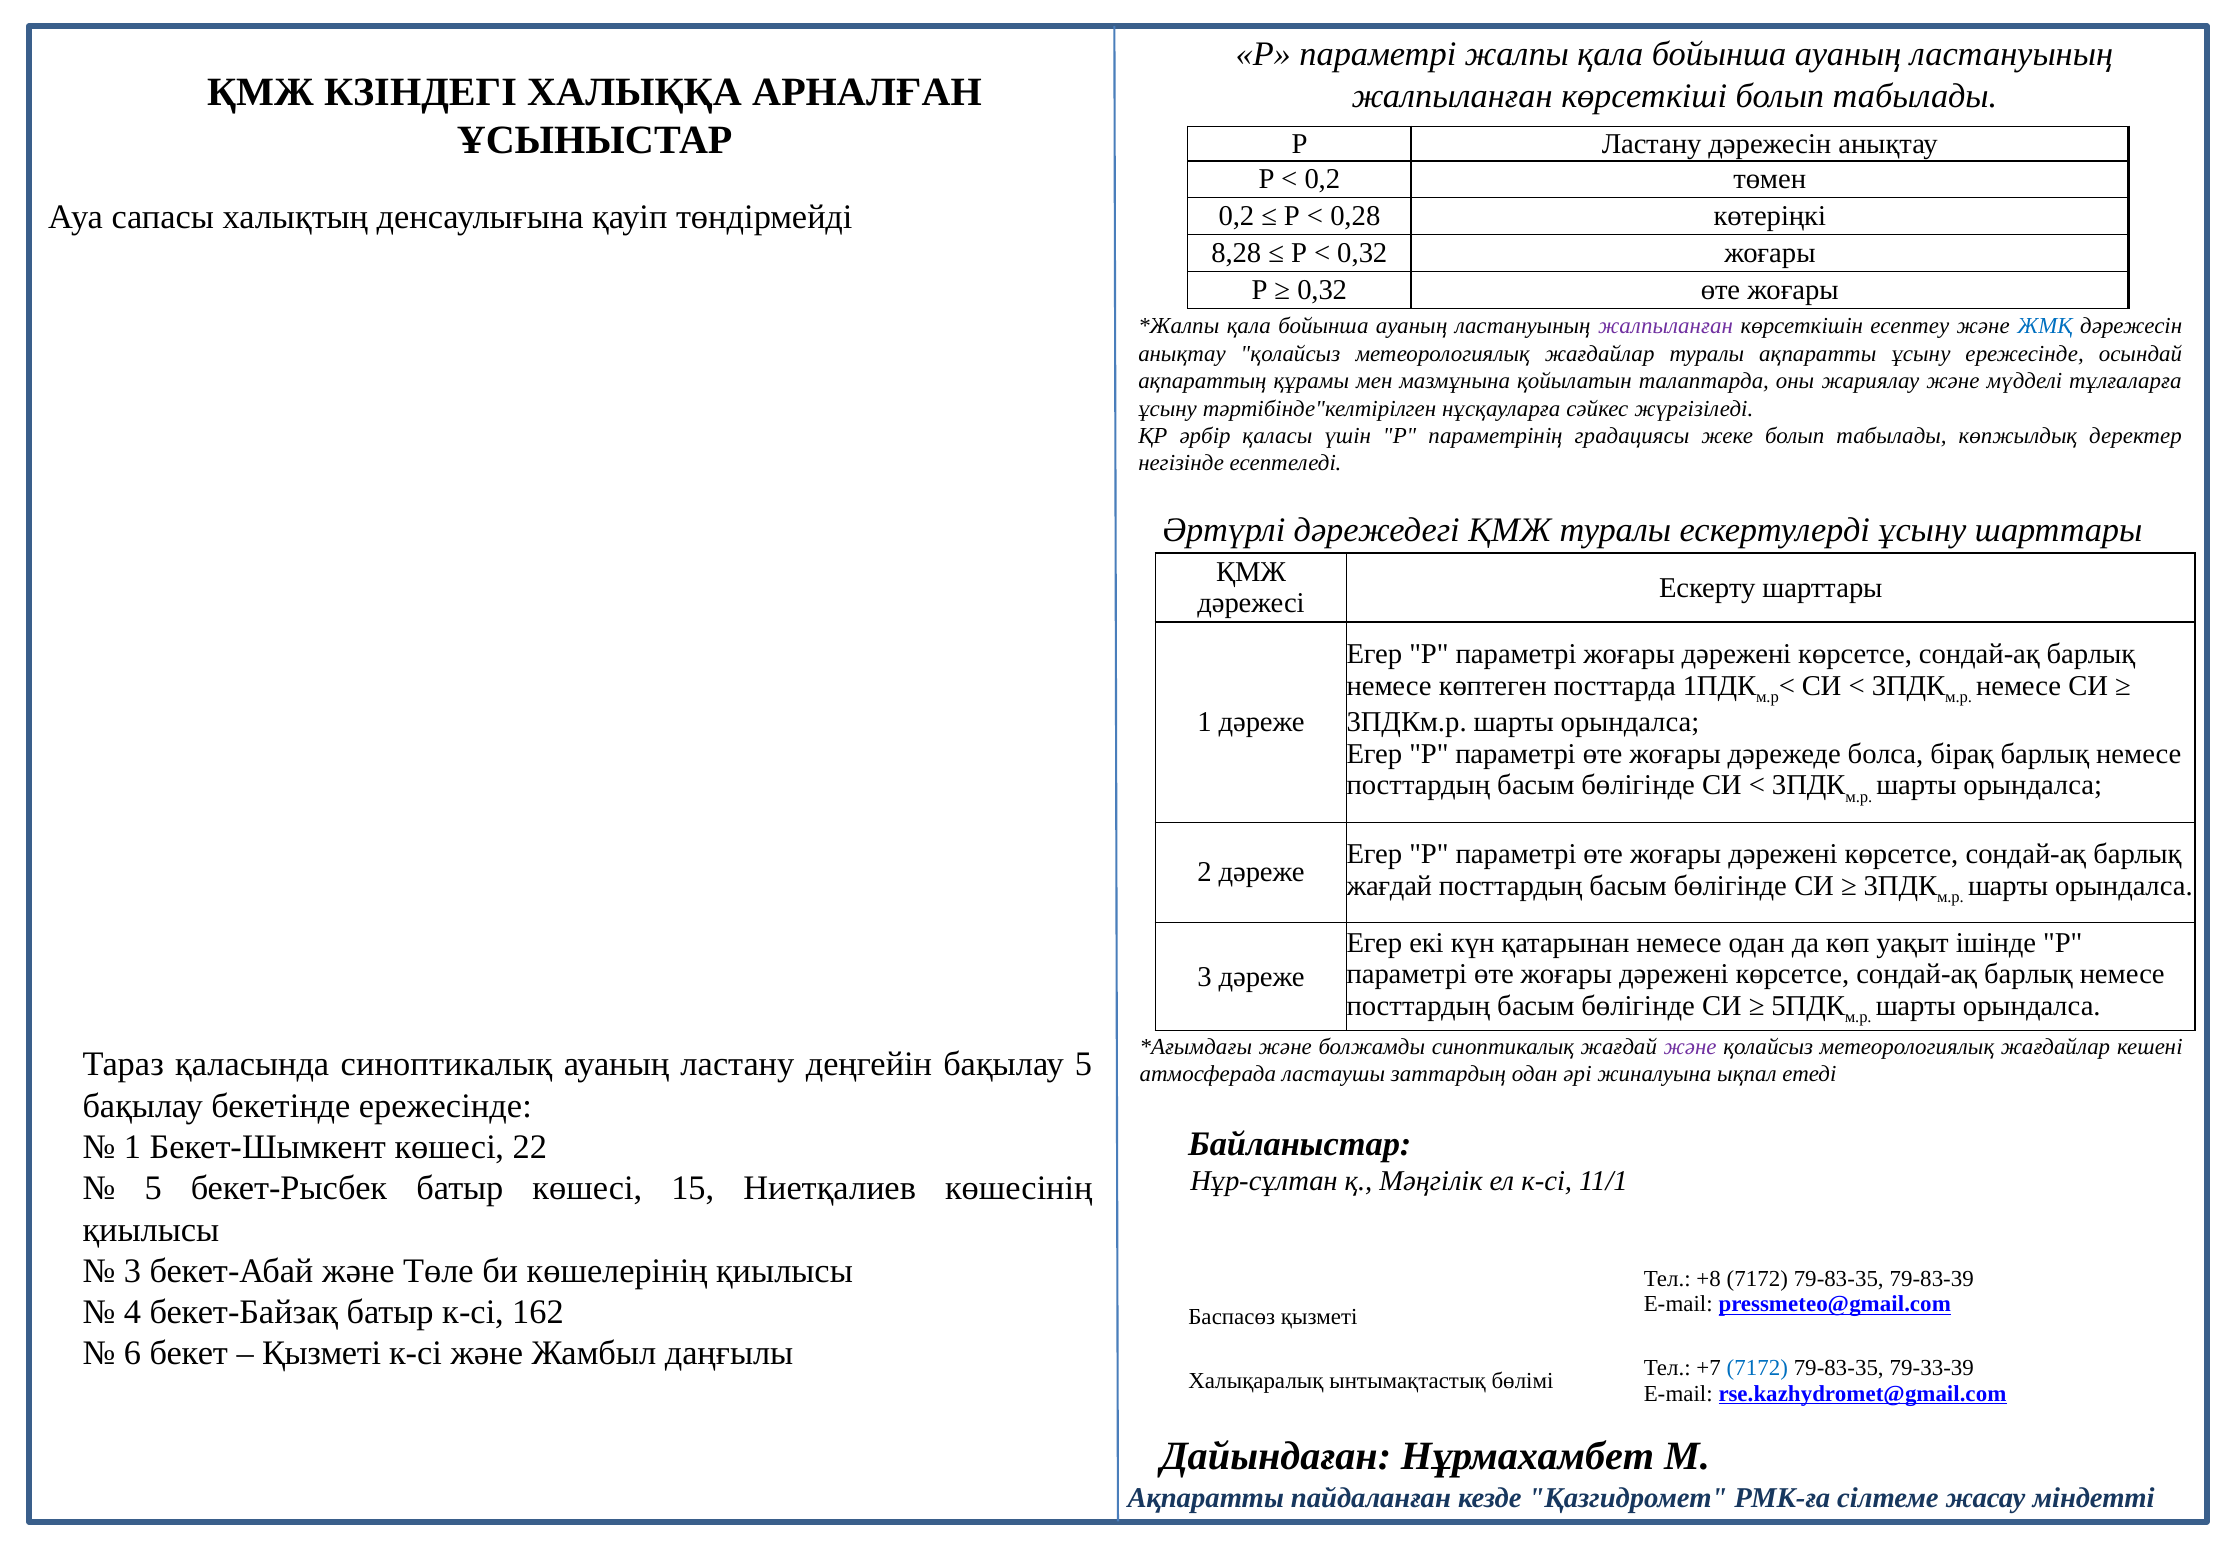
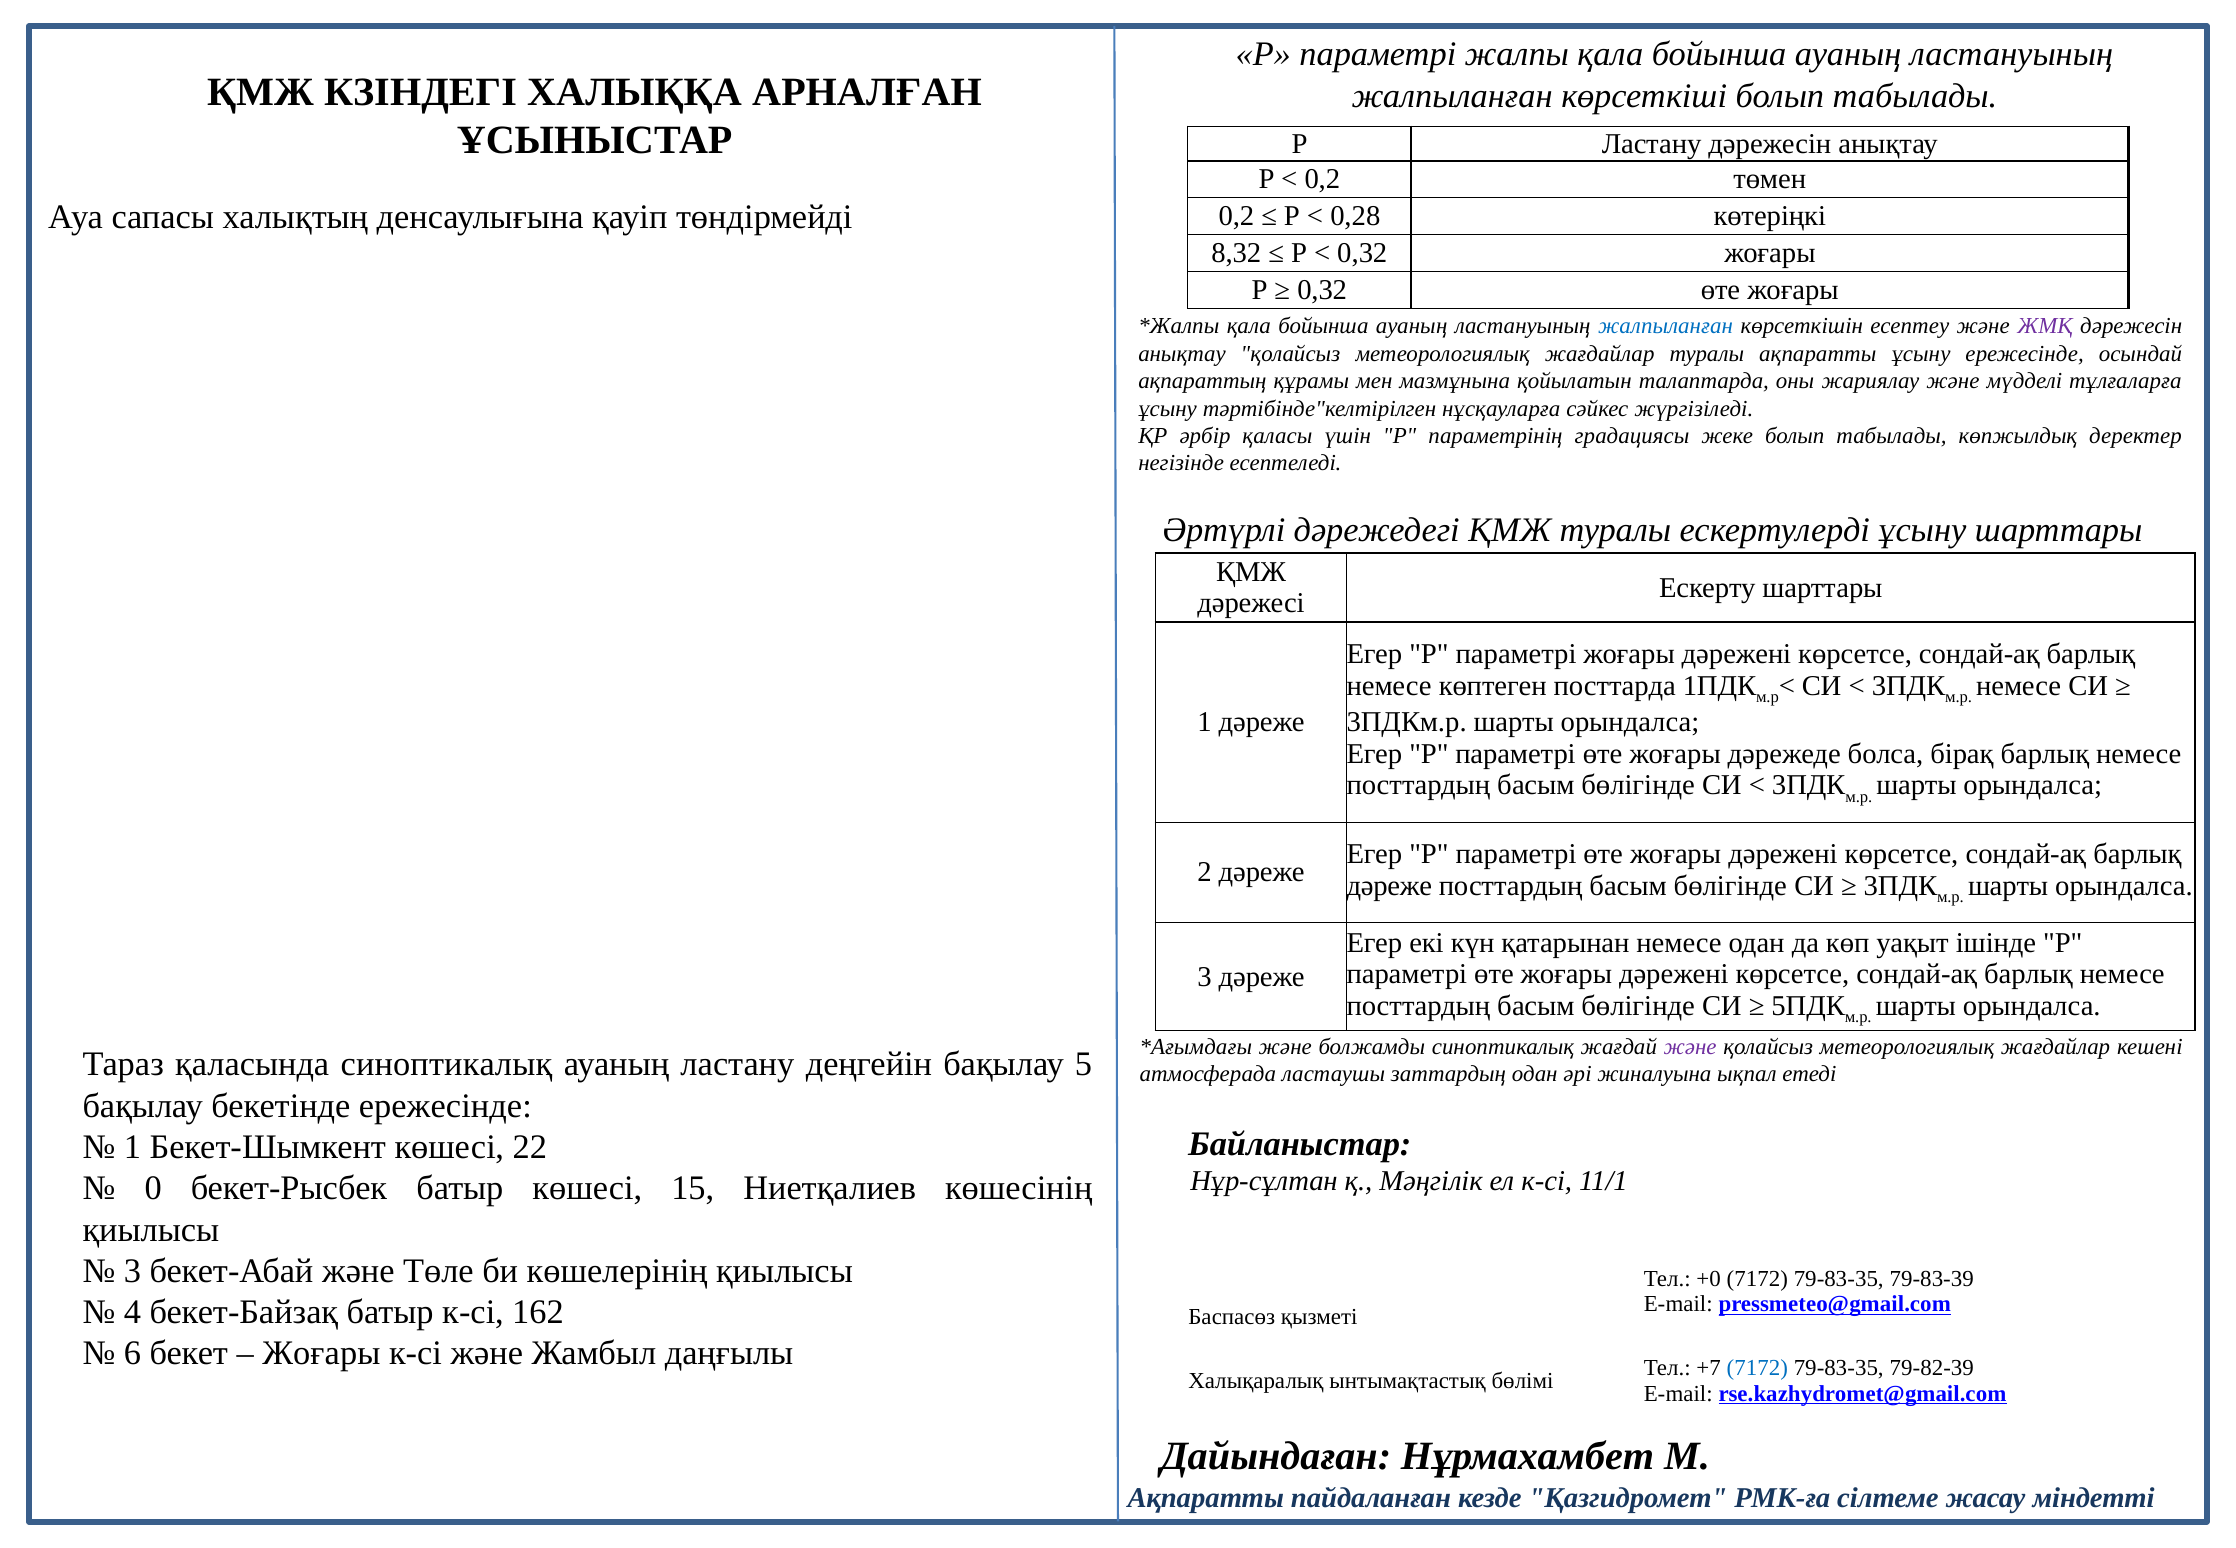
8,28: 8,28 -> 8,32
жалпыланған at (1666, 326) colour: purple -> blue
ЖМҚ colour: blue -> purple
жағдай at (1389, 886): жағдай -> дәреже
5 at (153, 1188): 5 -> 0
+8: +8 -> +0
Қызметі at (322, 1353): Қызметі -> Жоғары
79-33-39: 79-33-39 -> 79-82-39
